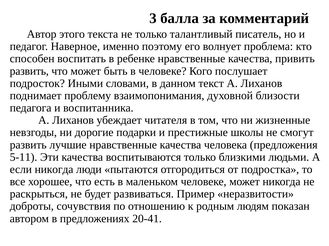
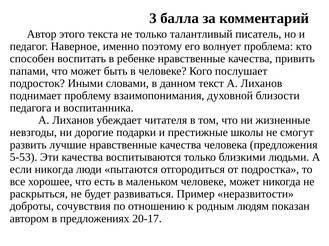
развить at (29, 71): развить -> папами
5-11: 5-11 -> 5-53
20-41: 20-41 -> 20-17
